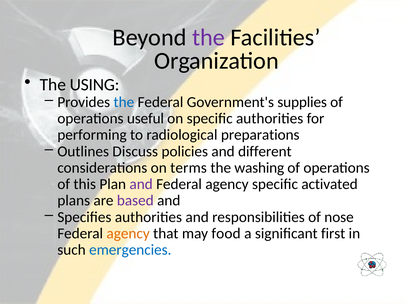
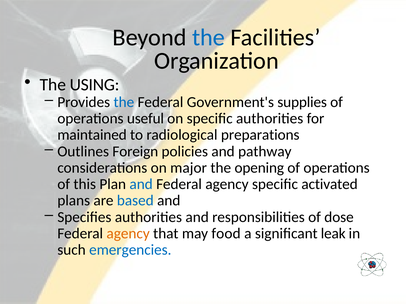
the at (208, 38) colour: purple -> blue
performing: performing -> maintained
Discuss: Discuss -> Foreign
different: different -> pathway
terms: terms -> major
washing: washing -> opening
and at (141, 184) colour: purple -> blue
based colour: purple -> blue
nose: nose -> dose
first: first -> leak
